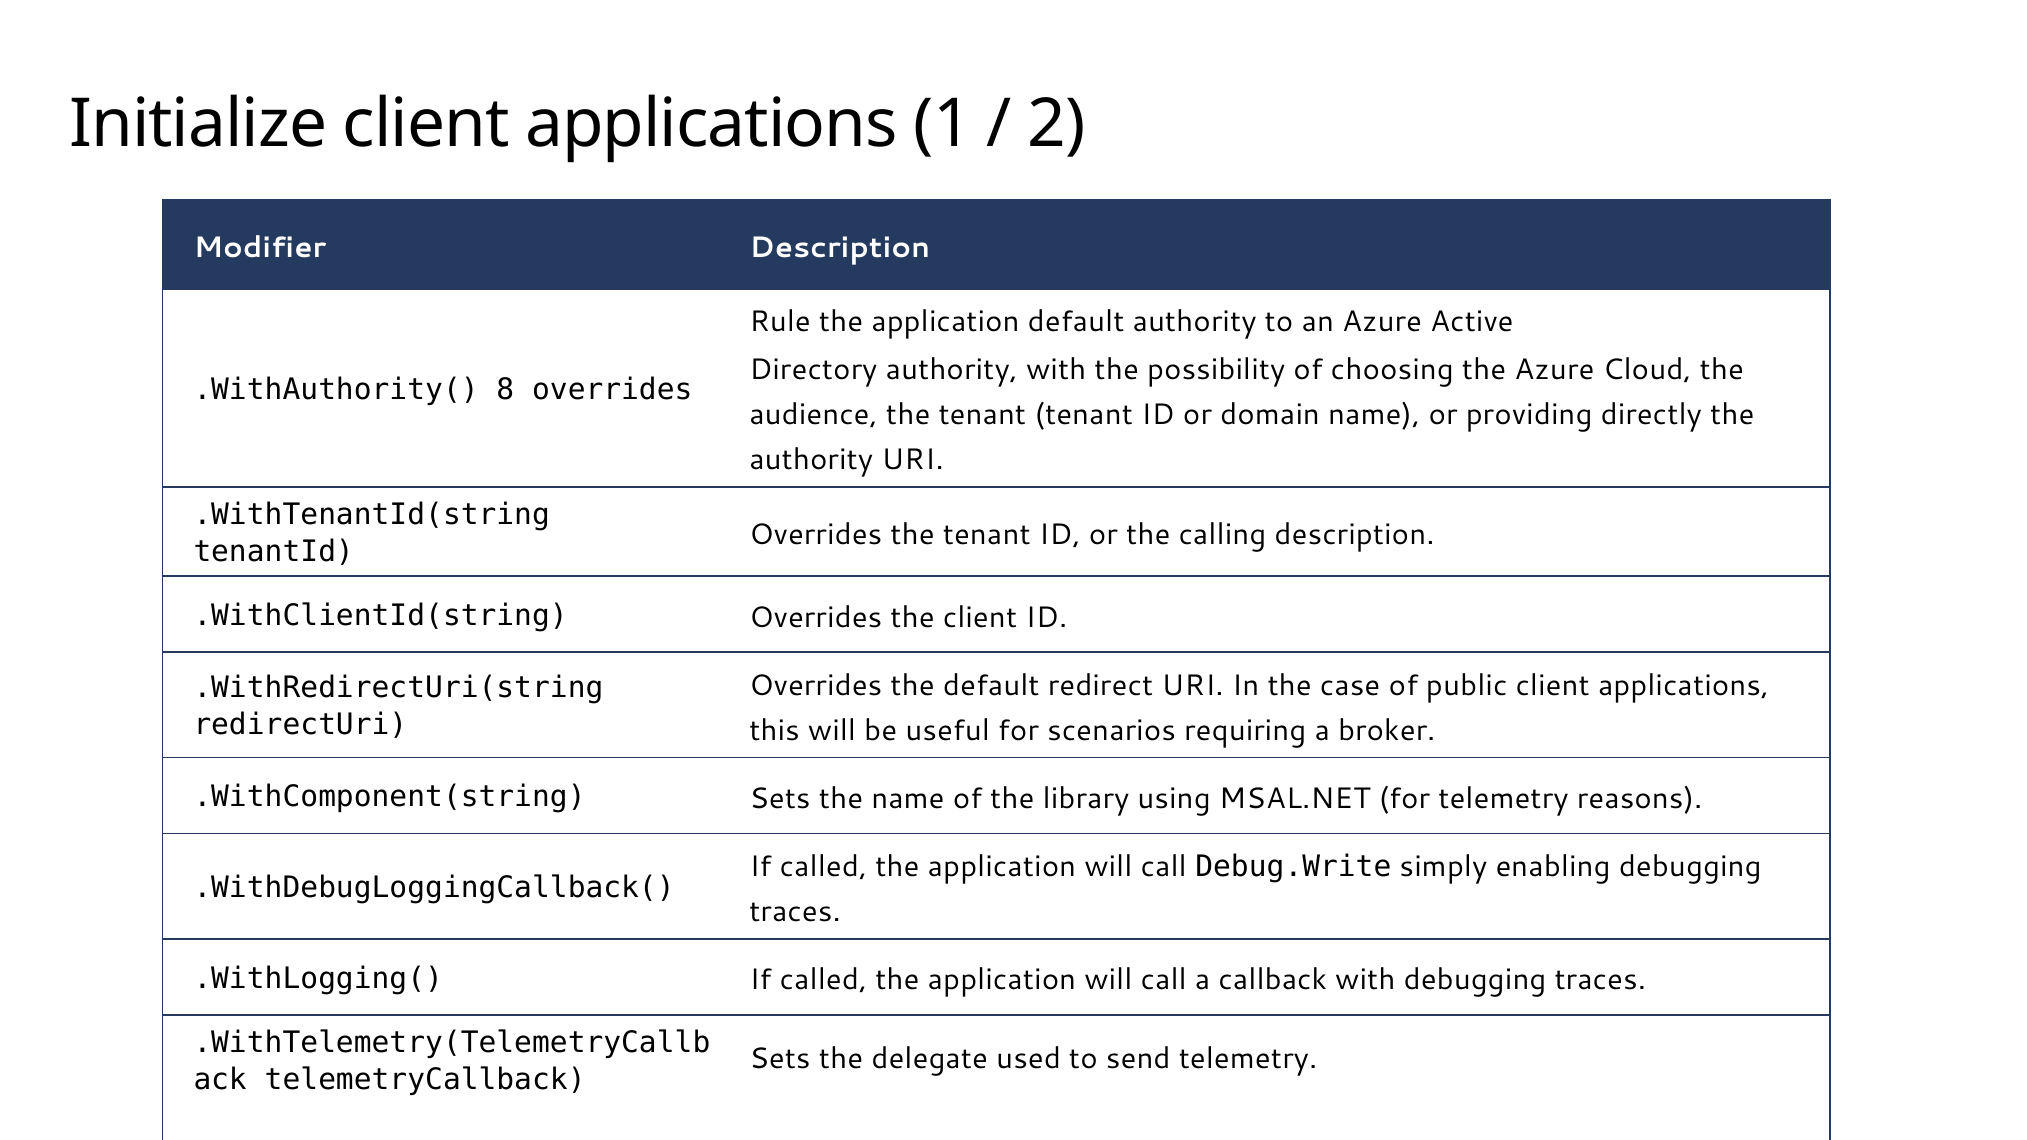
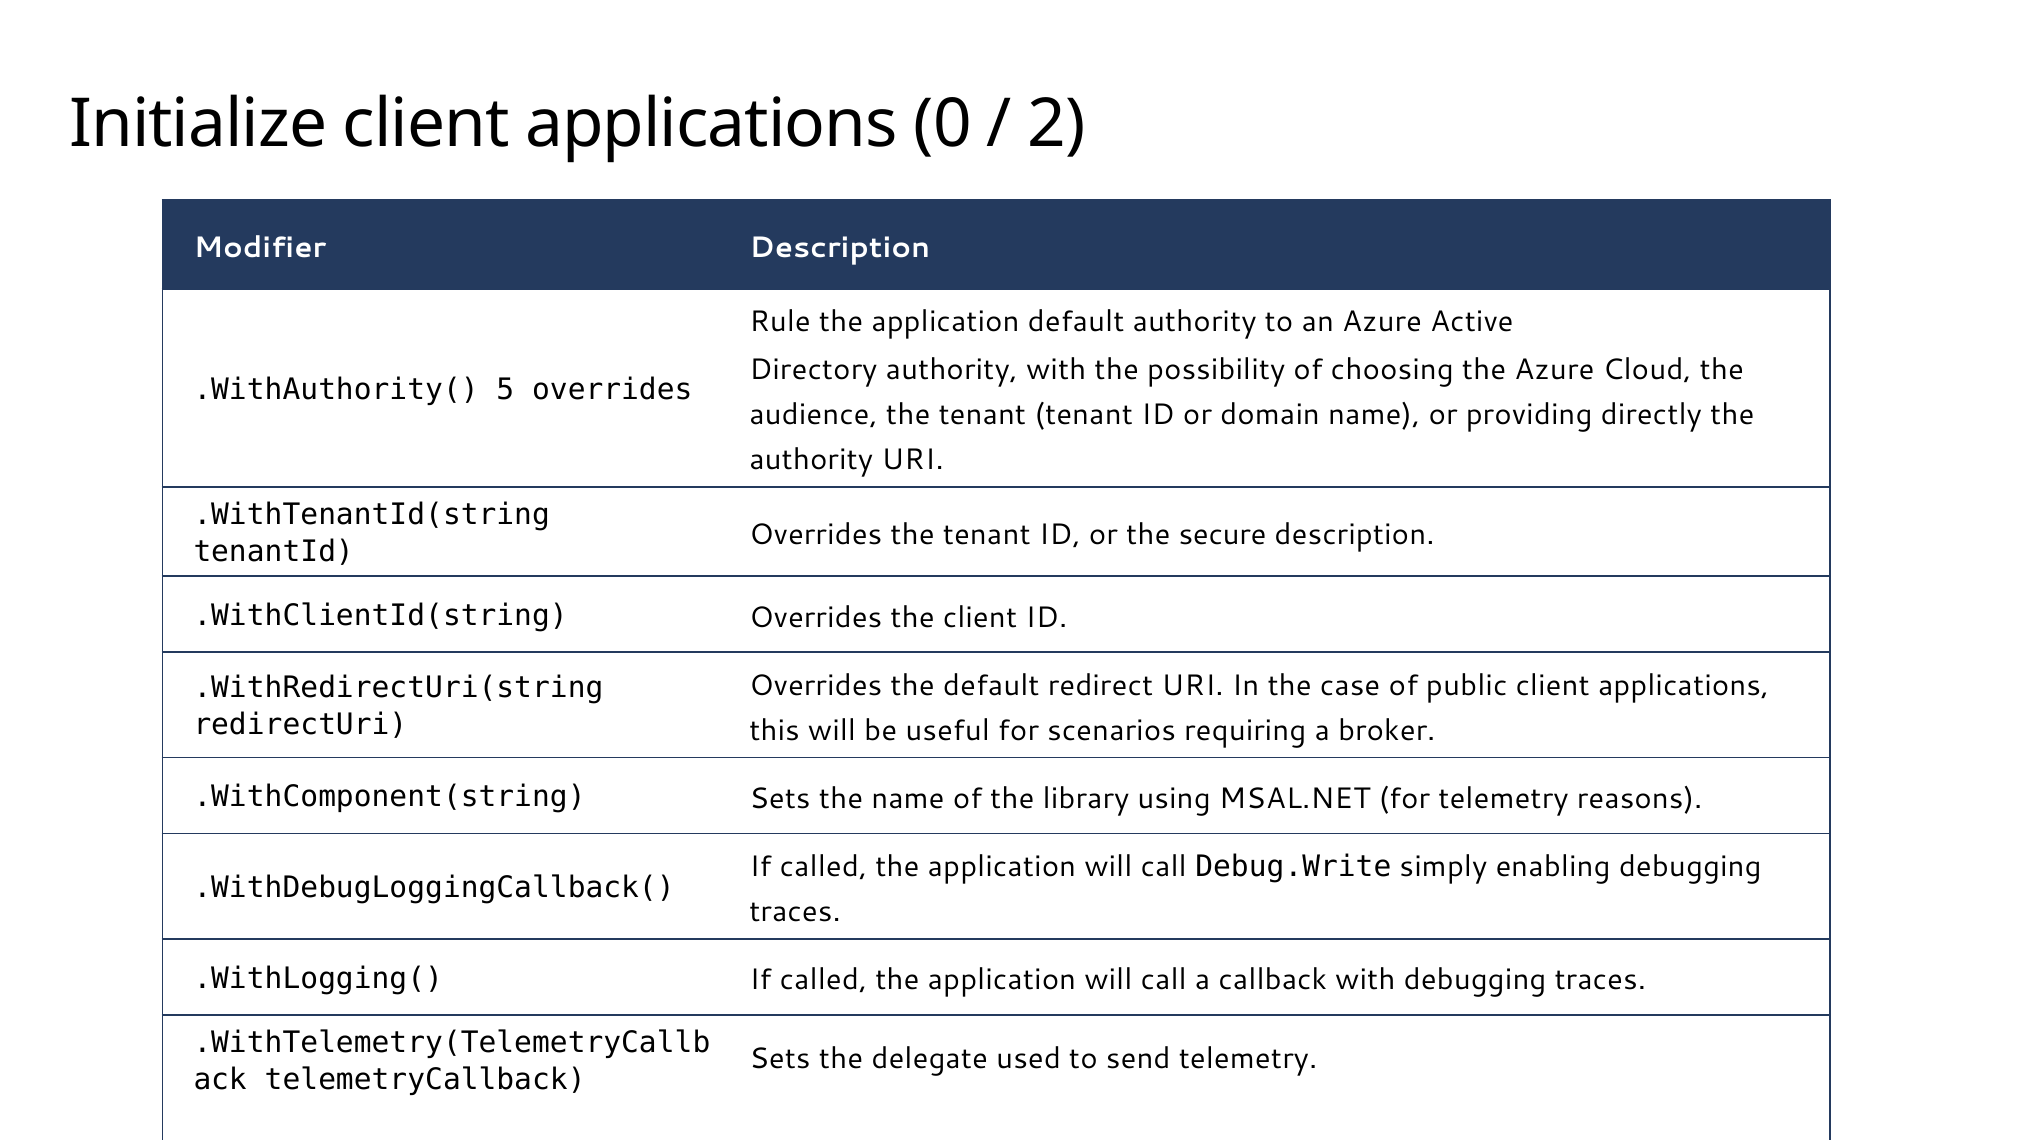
1: 1 -> 0
8: 8 -> 5
calling: calling -> secure
